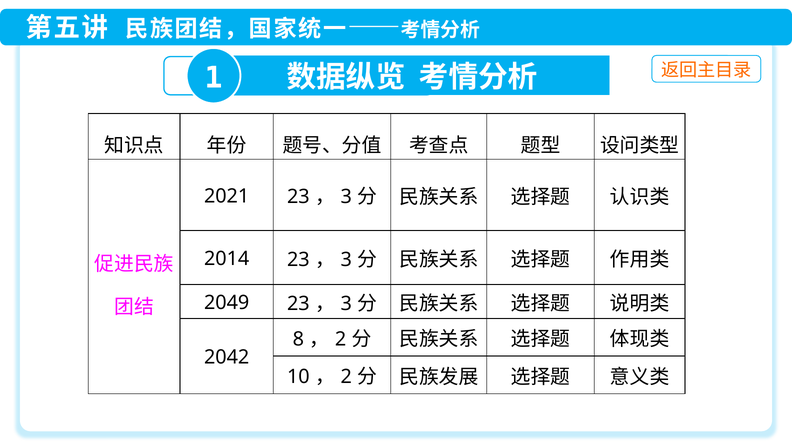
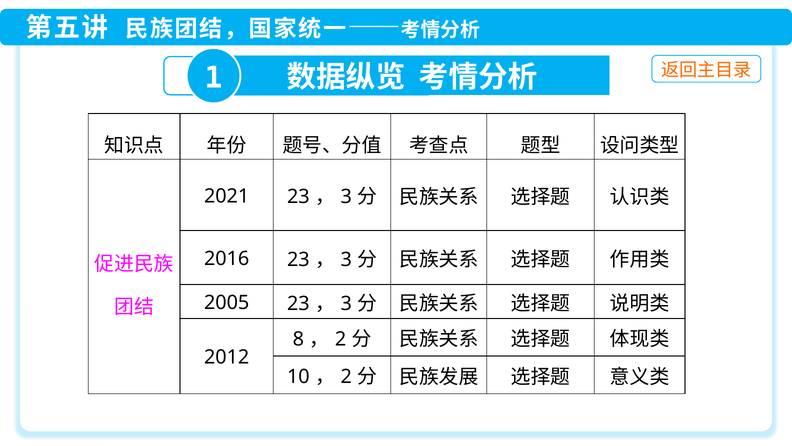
2014: 2014 -> 2016
2049: 2049 -> 2005
2042: 2042 -> 2012
